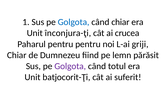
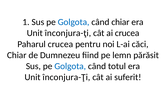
Paharul pentru: pentru -> crucea
griji: griji -> căci
Golgota at (70, 66) colour: purple -> blue
batjocorit-Ţi at (66, 77): batjocorit-Ţi -> înconjura-Ţi
